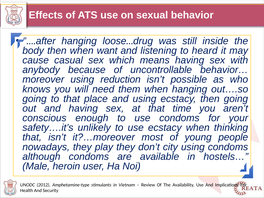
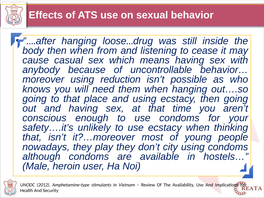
want: want -> from
heard: heard -> cease
